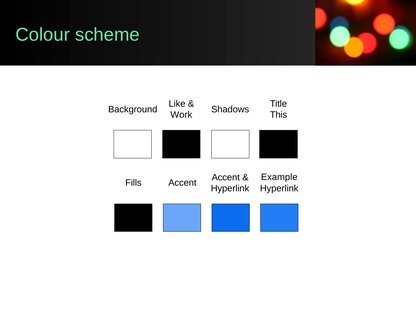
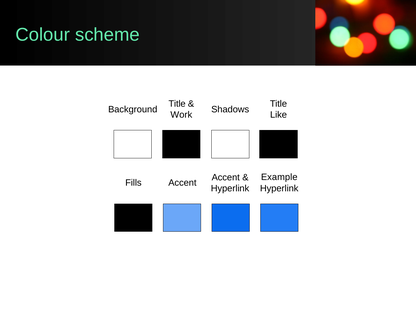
Like at (177, 104): Like -> Title
This: This -> Like
